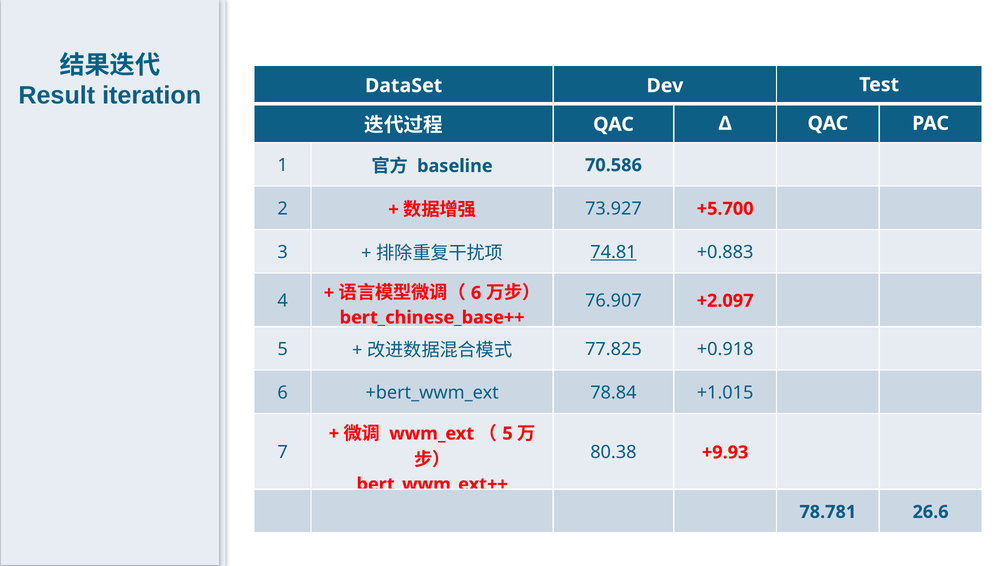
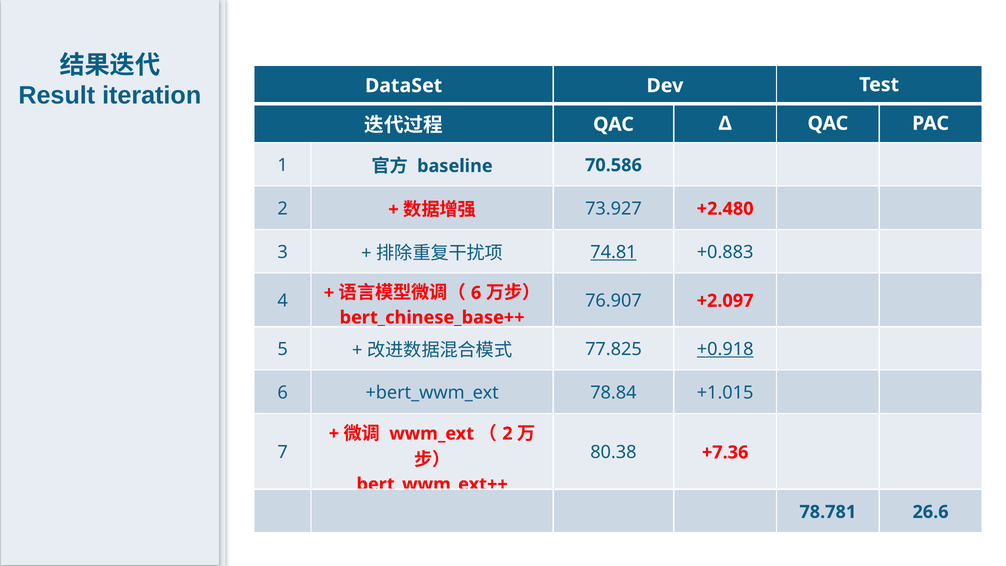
+5.700: +5.700 -> +2.480
+0.918 underline: none -> present
5 at (508, 434): 5 -> 2
+9.93: +9.93 -> +7.36
